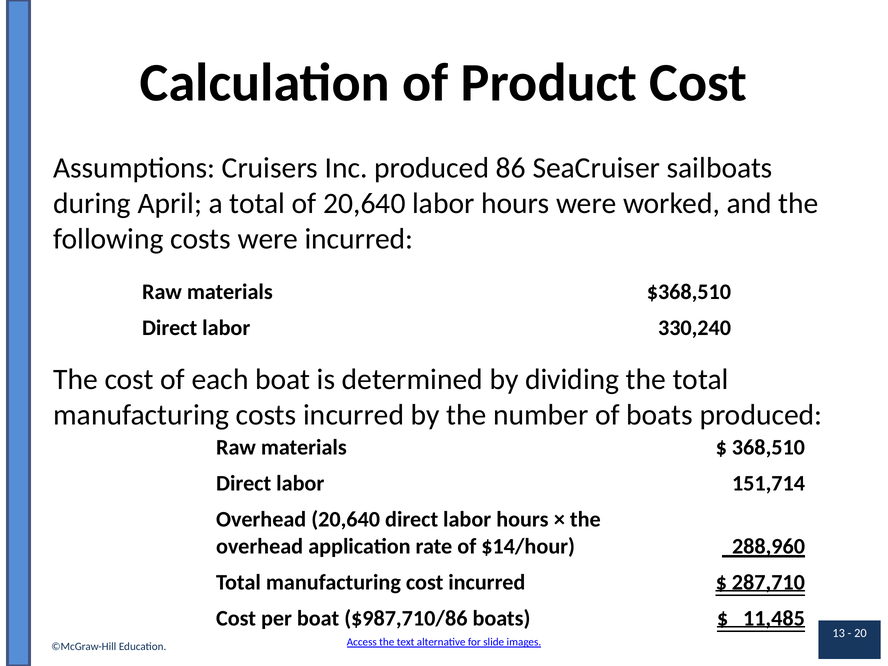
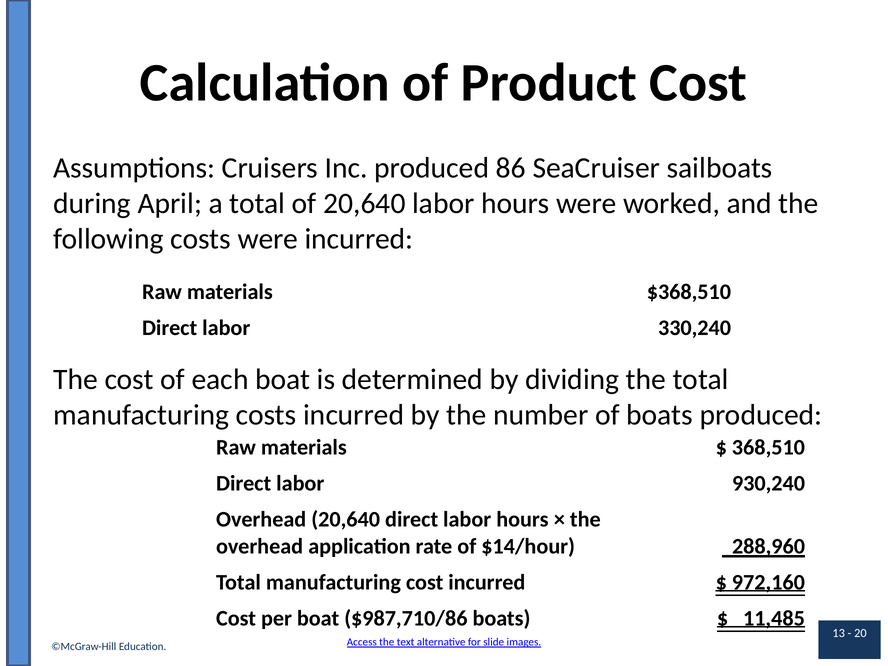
151,714: 151,714 -> 930,240
287,710: 287,710 -> 972,160
